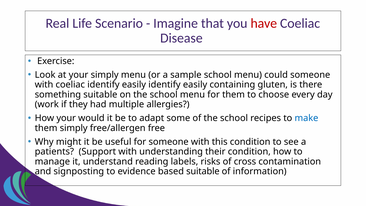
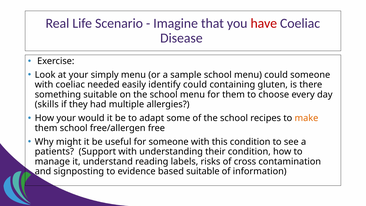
coeliac identify: identify -> needed
easily identify easily: easily -> could
work: work -> skills
make colour: blue -> orange
them simply: simply -> school
